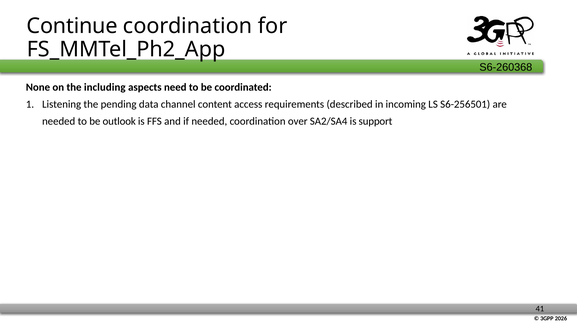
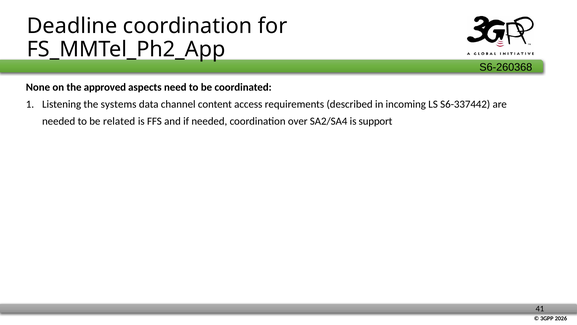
Continue: Continue -> Deadline
including: including -> approved
pending: pending -> systems
S6-256501: S6-256501 -> S6-337442
outlook: outlook -> related
